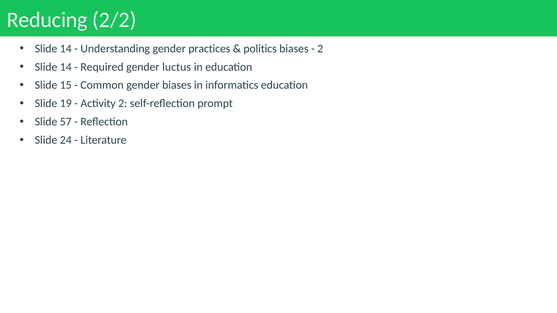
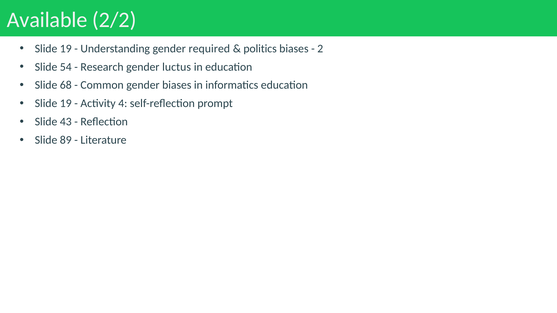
Reducing: Reducing -> Available
14 at (66, 49): 14 -> 19
practices: practices -> required
14 at (66, 67): 14 -> 54
Required: Required -> Research
15: 15 -> 68
Activity 2: 2 -> 4
57: 57 -> 43
24: 24 -> 89
